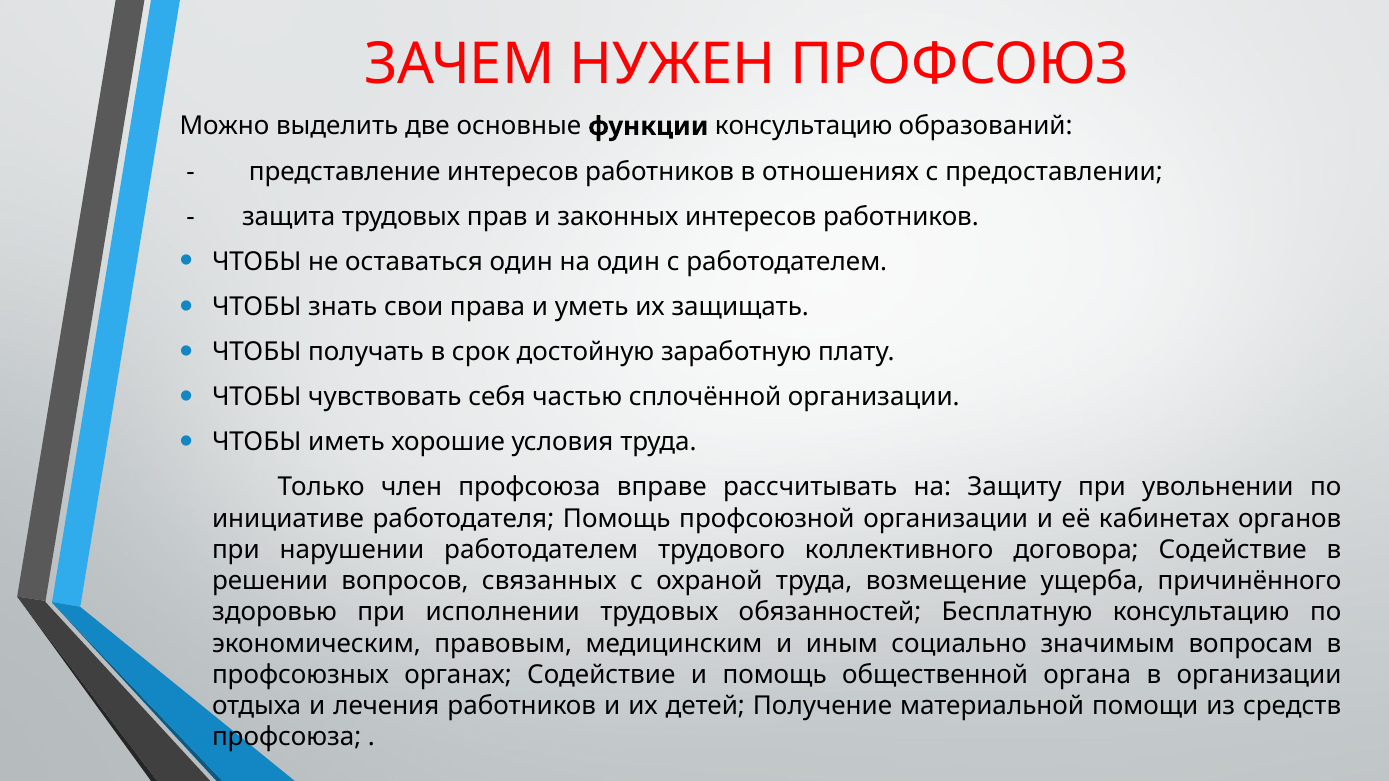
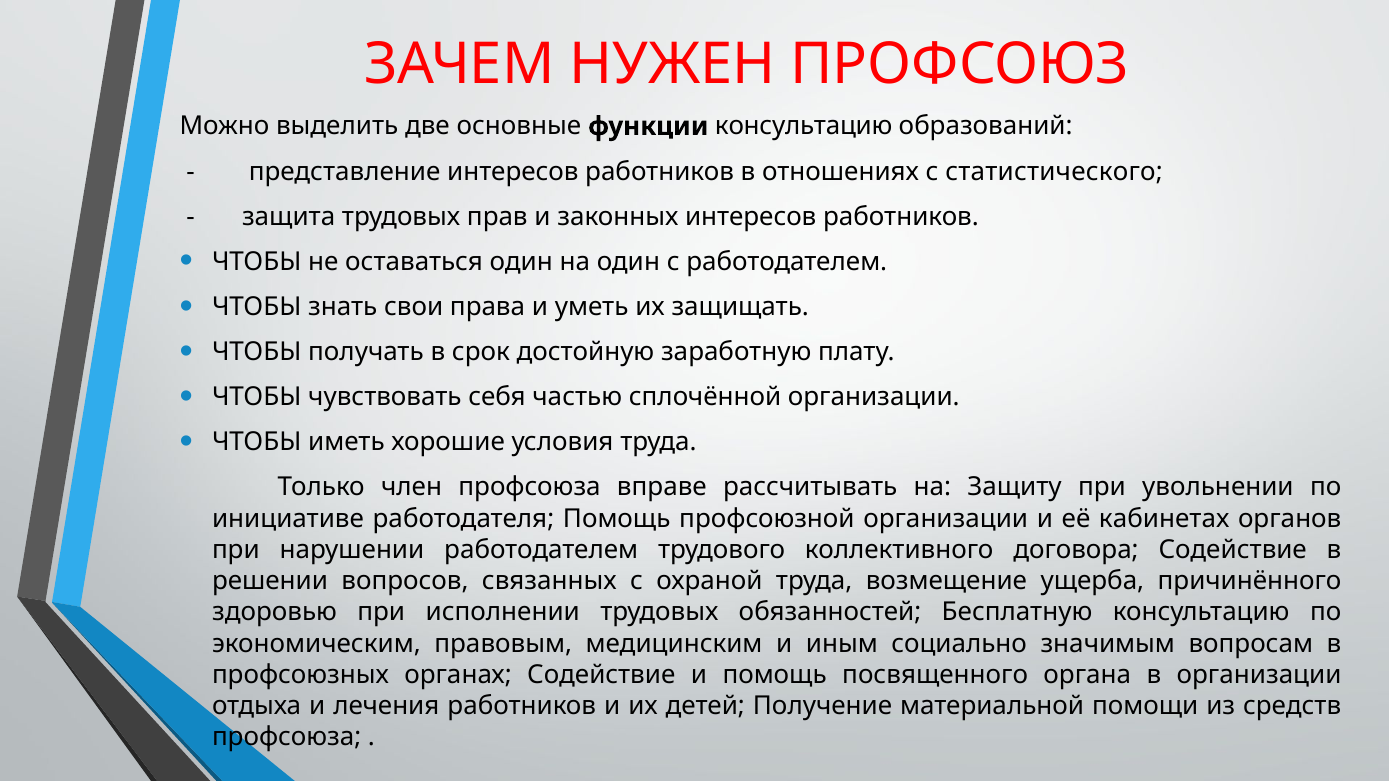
предоставлении: предоставлении -> статистического
общественной: общественной -> посвященного
